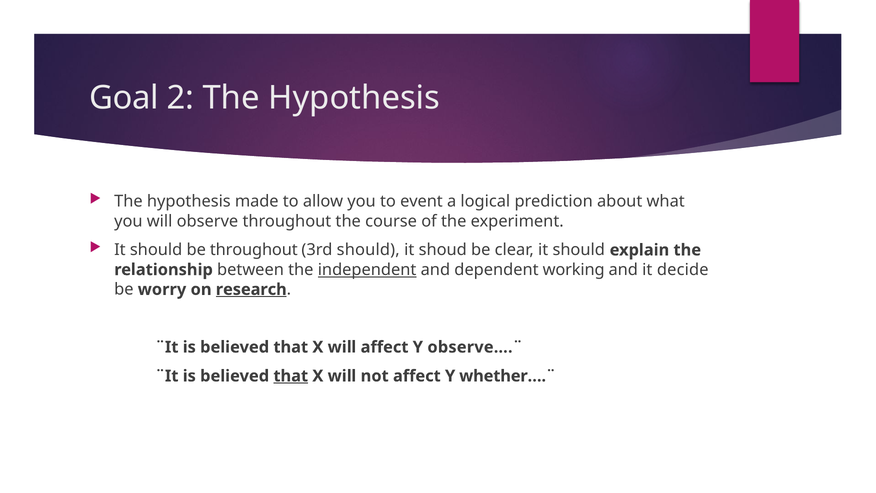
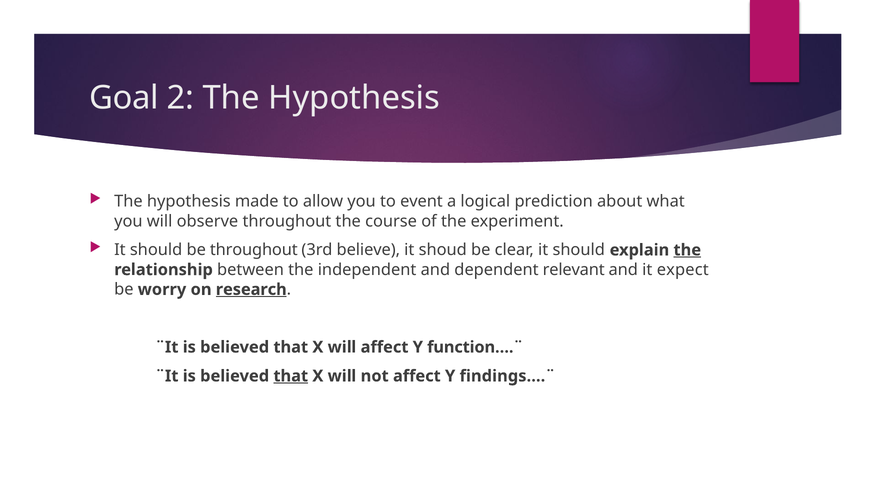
3rd should: should -> believe
the at (687, 250) underline: none -> present
independent underline: present -> none
working: working -> relevant
decide: decide -> expect
observe….¨: observe….¨ -> function….¨
whether….¨: whether….¨ -> findings….¨
